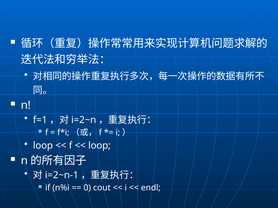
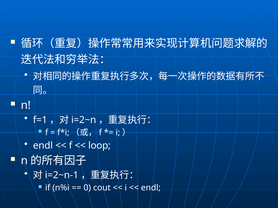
loop at (43, 146): loop -> endl
